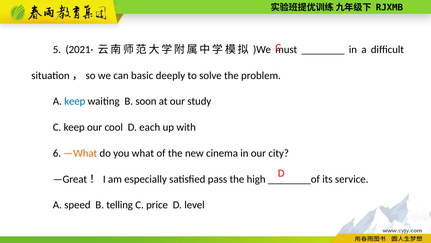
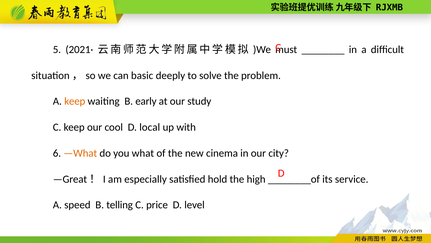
keep at (75, 101) colour: blue -> orange
soon: soon -> early
each: each -> local
pass: pass -> hold
